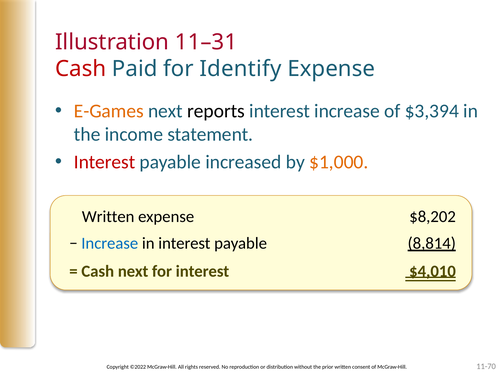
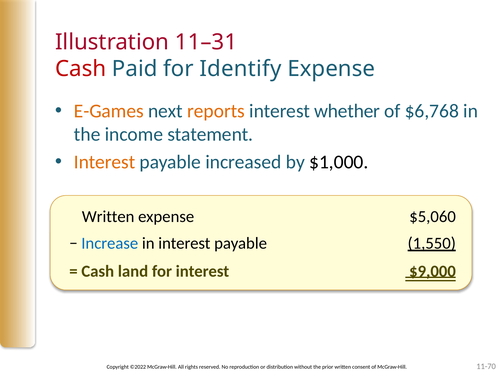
reports colour: black -> orange
interest increase: increase -> whether
$3,394: $3,394 -> $6,768
Interest at (105, 162) colour: red -> orange
$1,000 colour: orange -> black
$8,202: $8,202 -> $5,060
8,814: 8,814 -> 1,550
Cash next: next -> land
$4,010: $4,010 -> $9,000
